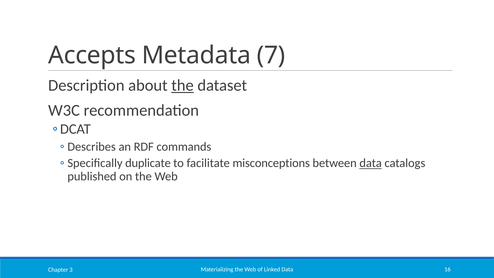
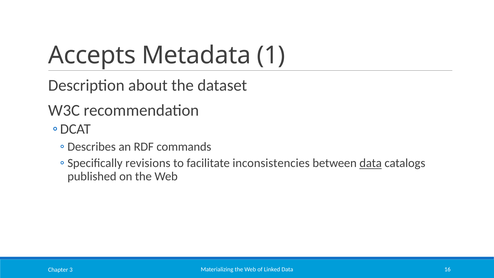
7: 7 -> 1
the at (183, 85) underline: present -> none
duplicate: duplicate -> revisions
misconceptions: misconceptions -> inconsistencies
